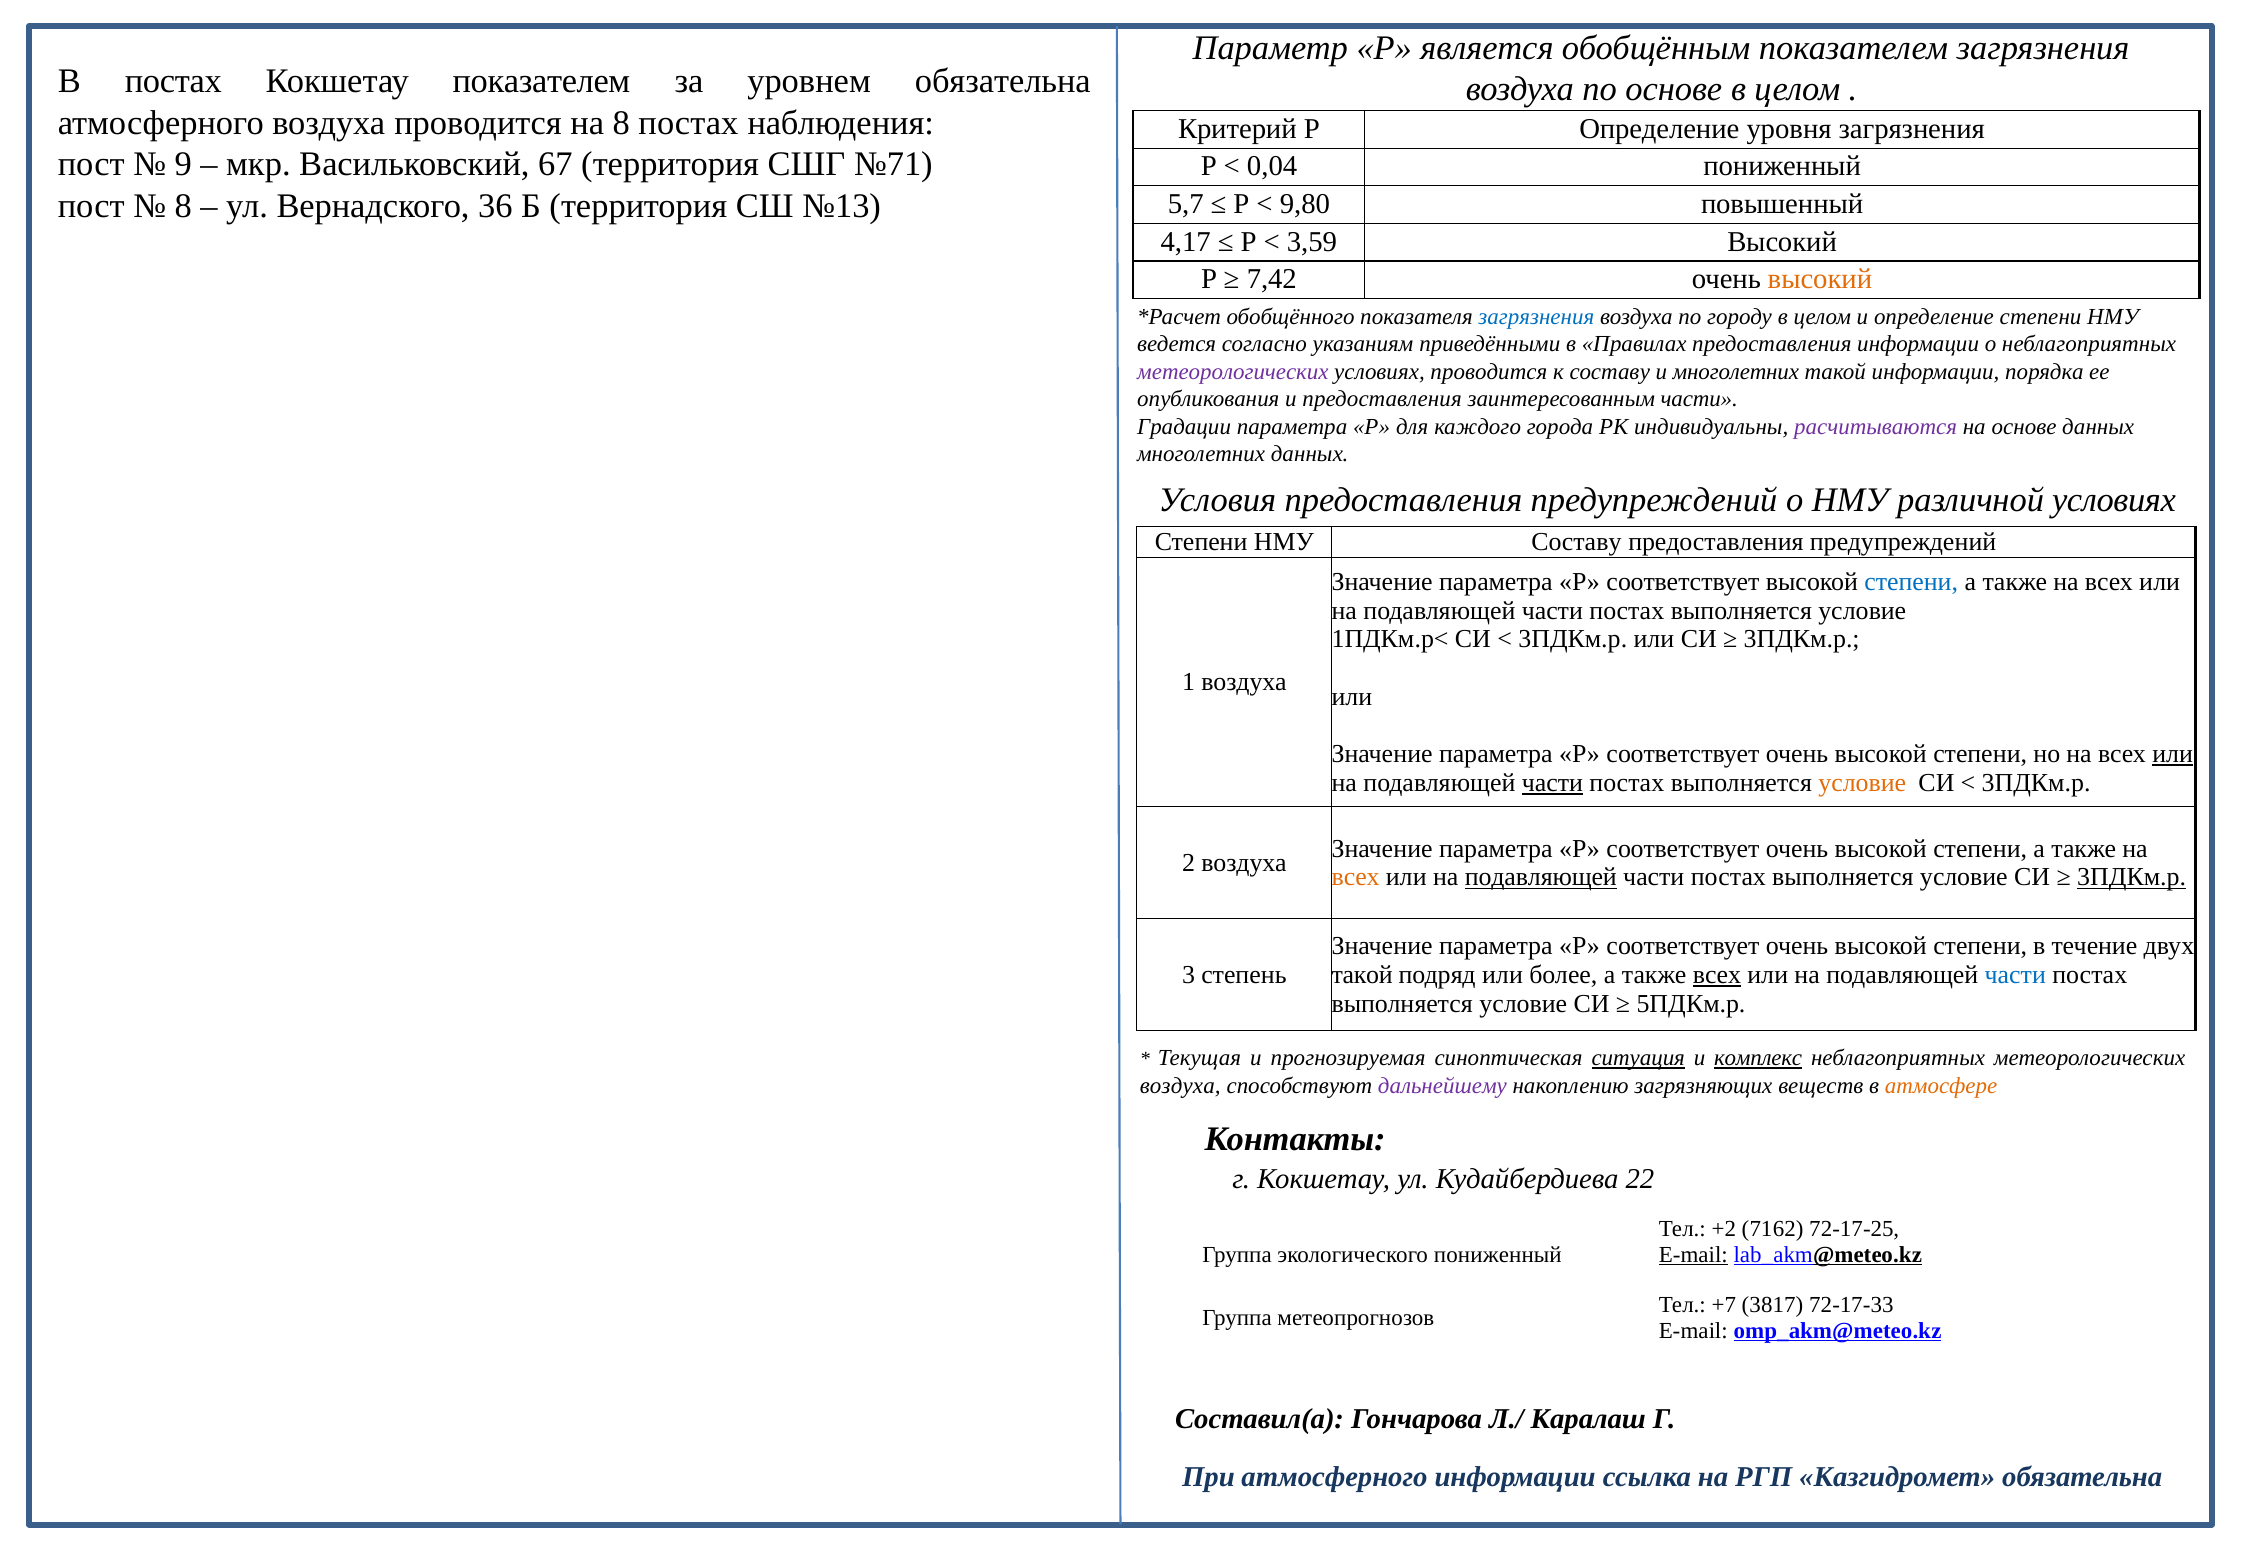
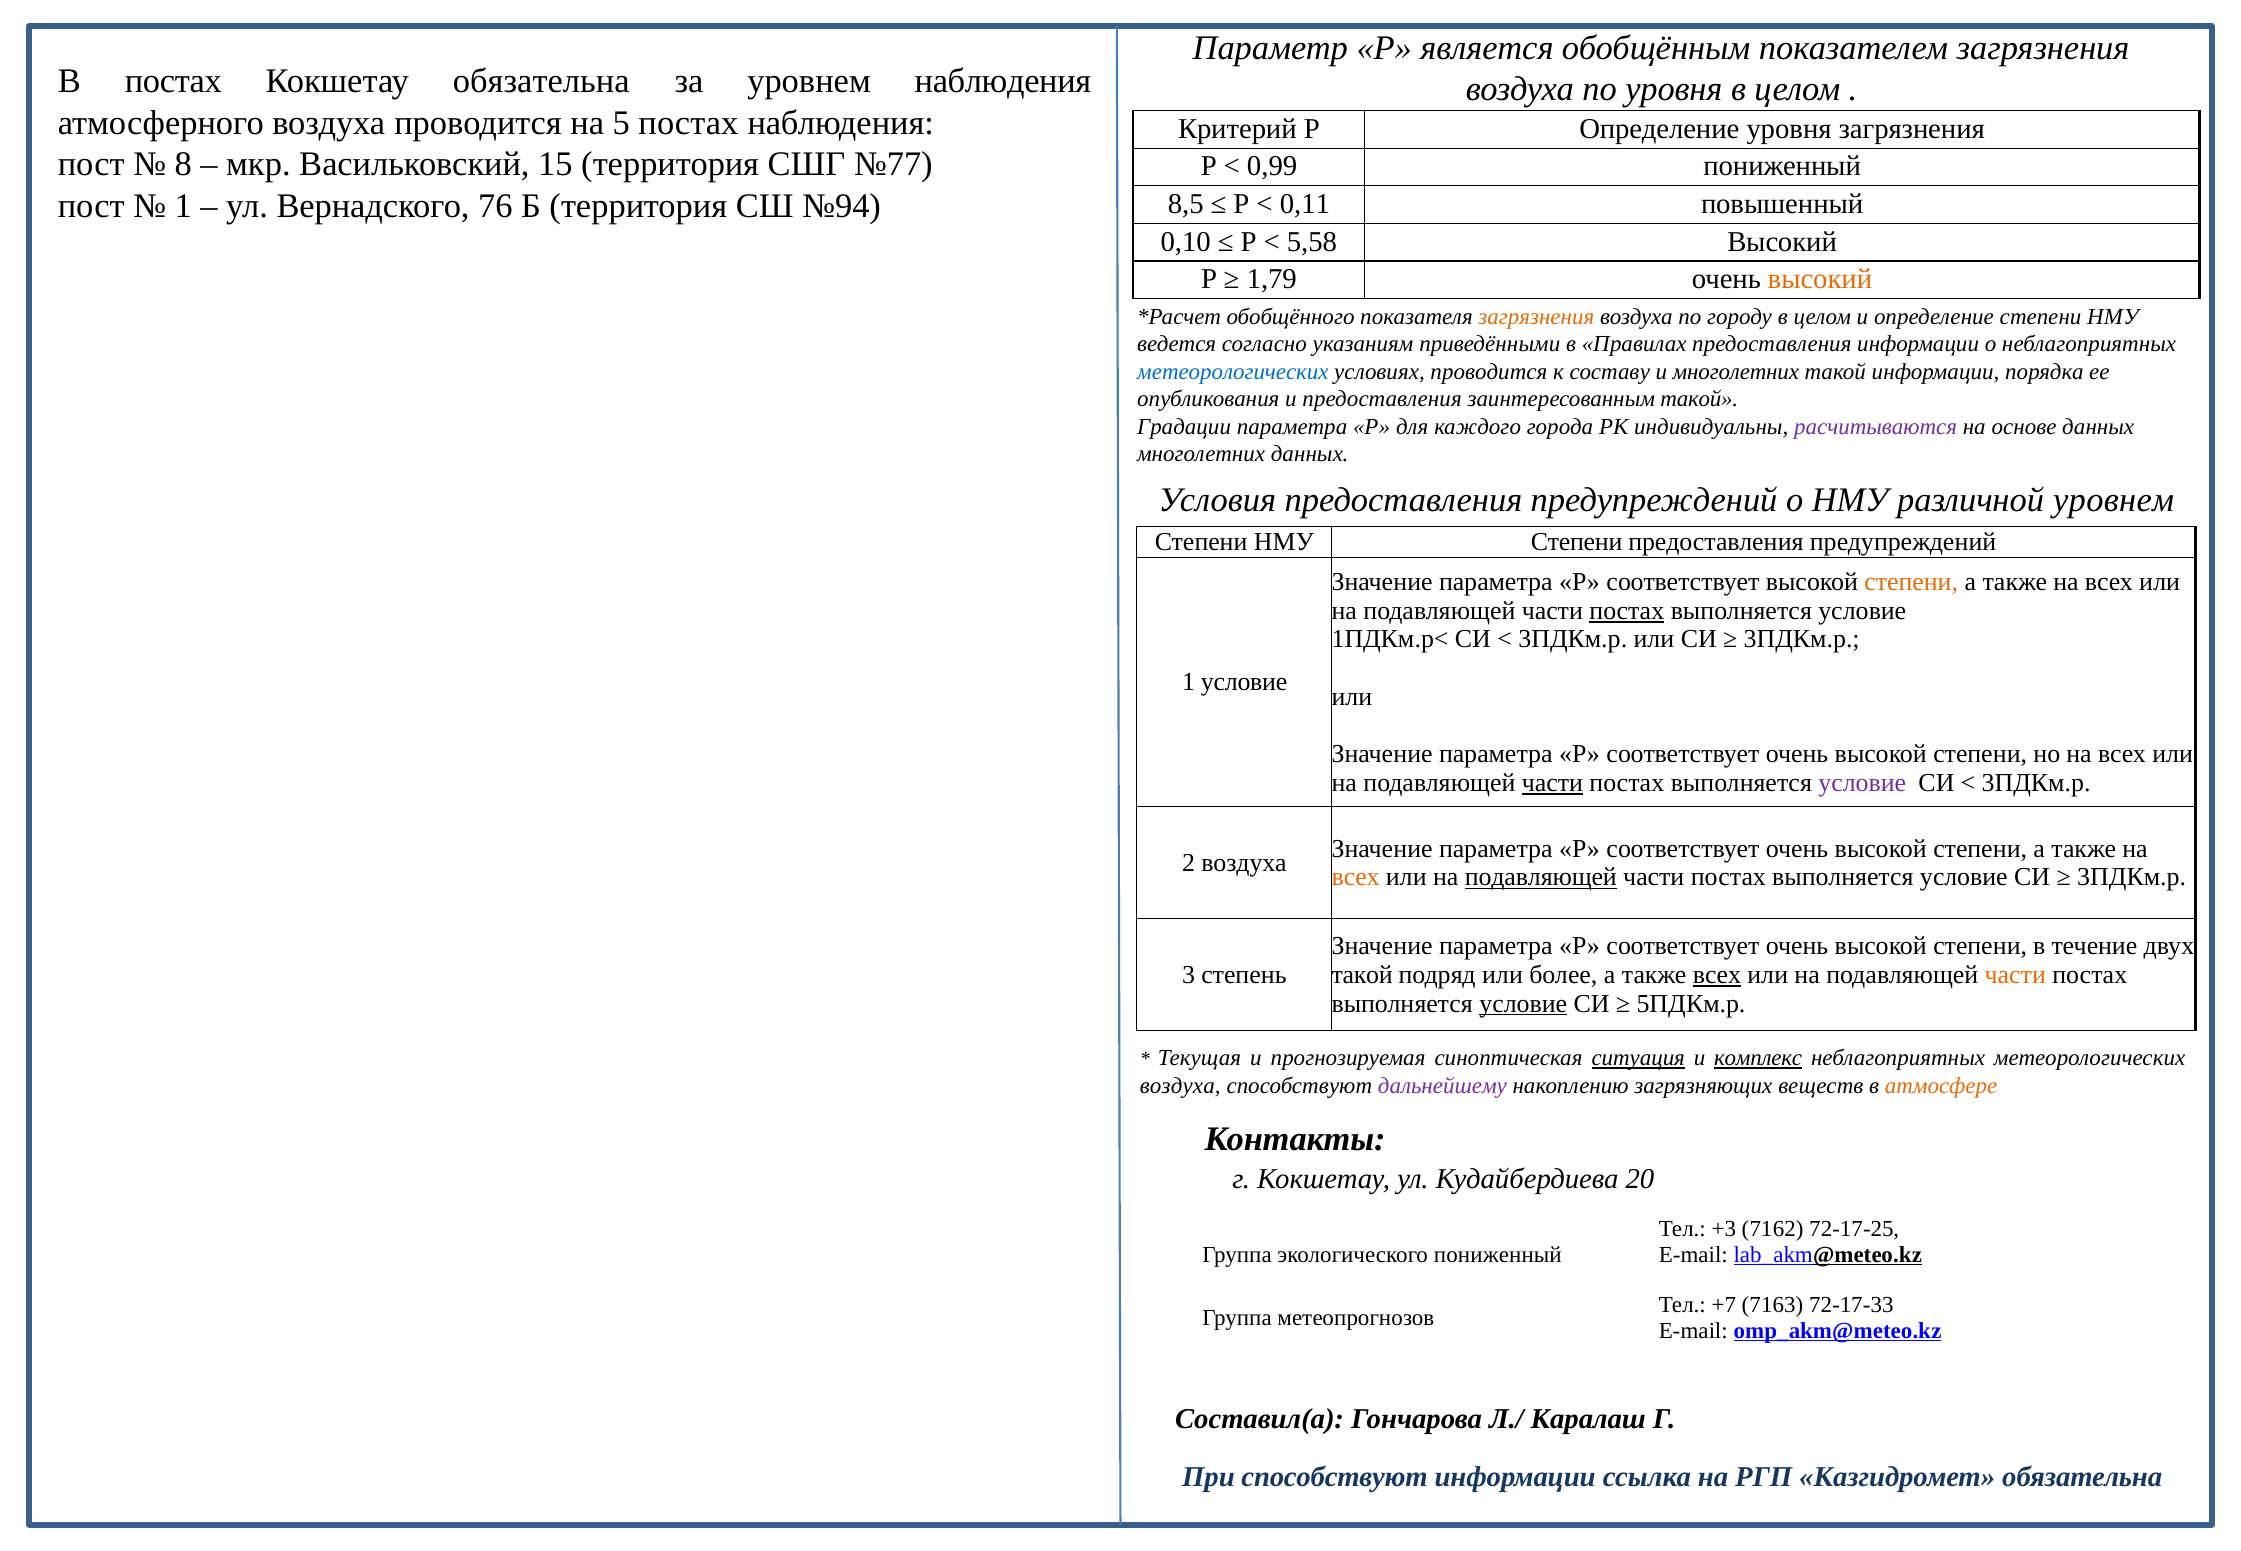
Кокшетау показателем: показателем -> обязательна
уровнем обязательна: обязательна -> наблюдения
по основе: основе -> уровня
на 8: 8 -> 5
9: 9 -> 8
67: 67 -> 15
№71: №71 -> №77
0,04: 0,04 -> 0,99
8 at (183, 206): 8 -> 1
36: 36 -> 76
№13: №13 -> №94
5,7: 5,7 -> 8,5
9,80: 9,80 -> 0,11
4,17: 4,17 -> 0,10
3,59: 3,59 -> 5,58
7,42: 7,42 -> 1,79
загрязнения at (1536, 317) colour: blue -> orange
метеорологических at (1233, 372) colour: purple -> blue
заинтересованным части: части -> такой
различной условиях: условиях -> уровнем
НМУ Составу: Составу -> Степени
степени at (1911, 582) colour: blue -> orange
постах at (1627, 611) underline: none -> present
1 воздуха: воздуха -> условие
или at (2173, 754) underline: present -> none
условие at (1862, 783) colour: orange -> purple
3ПДКм.р at (2132, 877) underline: present -> none
части at (2015, 975) colour: blue -> orange
условие at (1523, 1004) underline: none -> present
22: 22 -> 20
+2: +2 -> +3
E-mail at (1693, 1255) underline: present -> none
3817: 3817 -> 7163
При атмосферного: атмосферного -> способствуют
